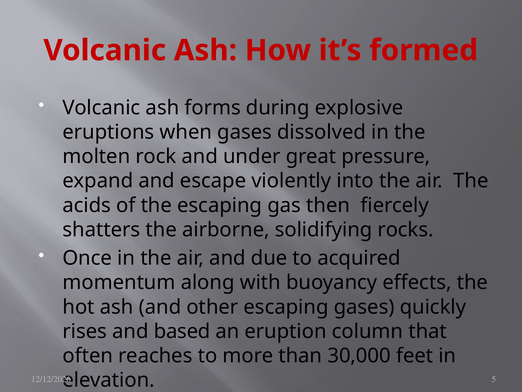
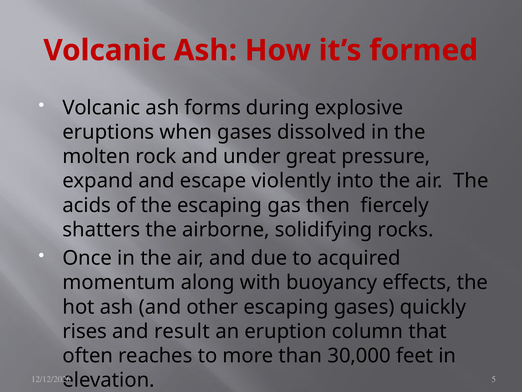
based: based -> result
